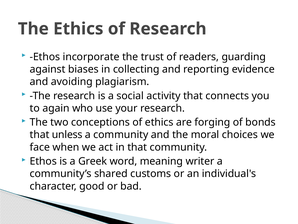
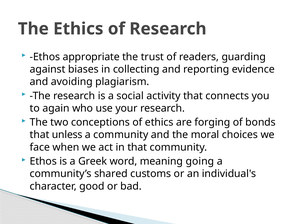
incorporate: incorporate -> appropriate
writer: writer -> going
